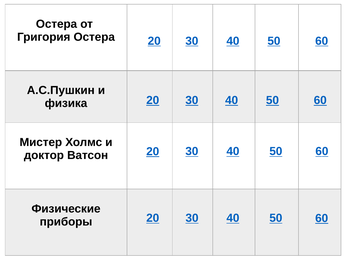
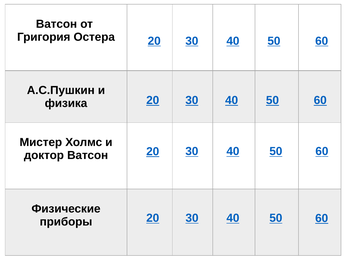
Остера at (57, 24): Остера -> Ватсон
